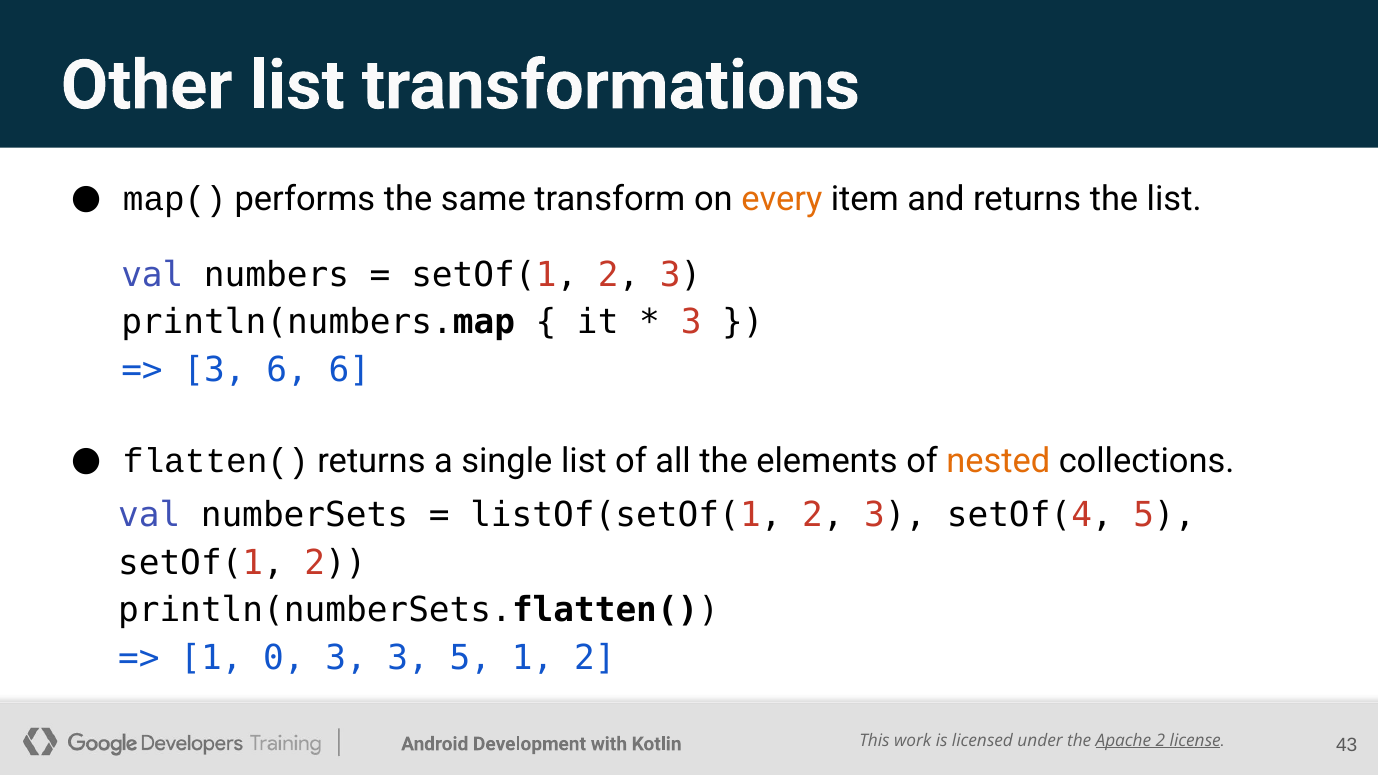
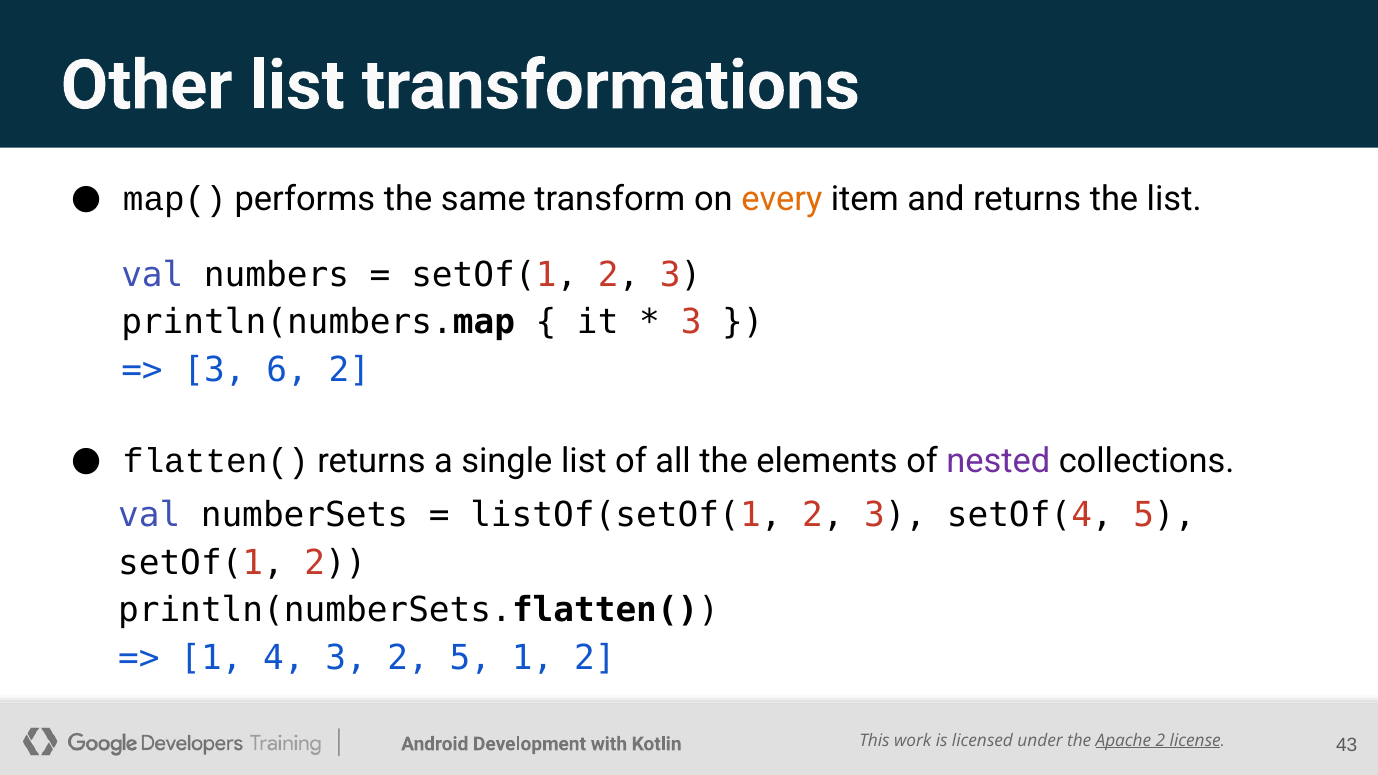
6 6: 6 -> 2
nested colour: orange -> purple
0: 0 -> 4
3 3: 3 -> 2
